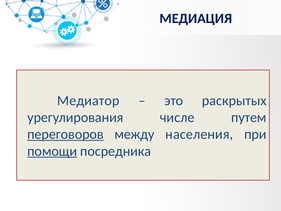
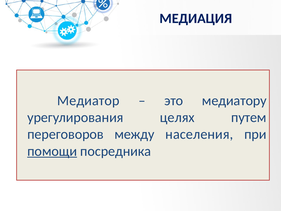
раскрытых: раскрытых -> медиатору
числе: числе -> целях
переговоров underline: present -> none
